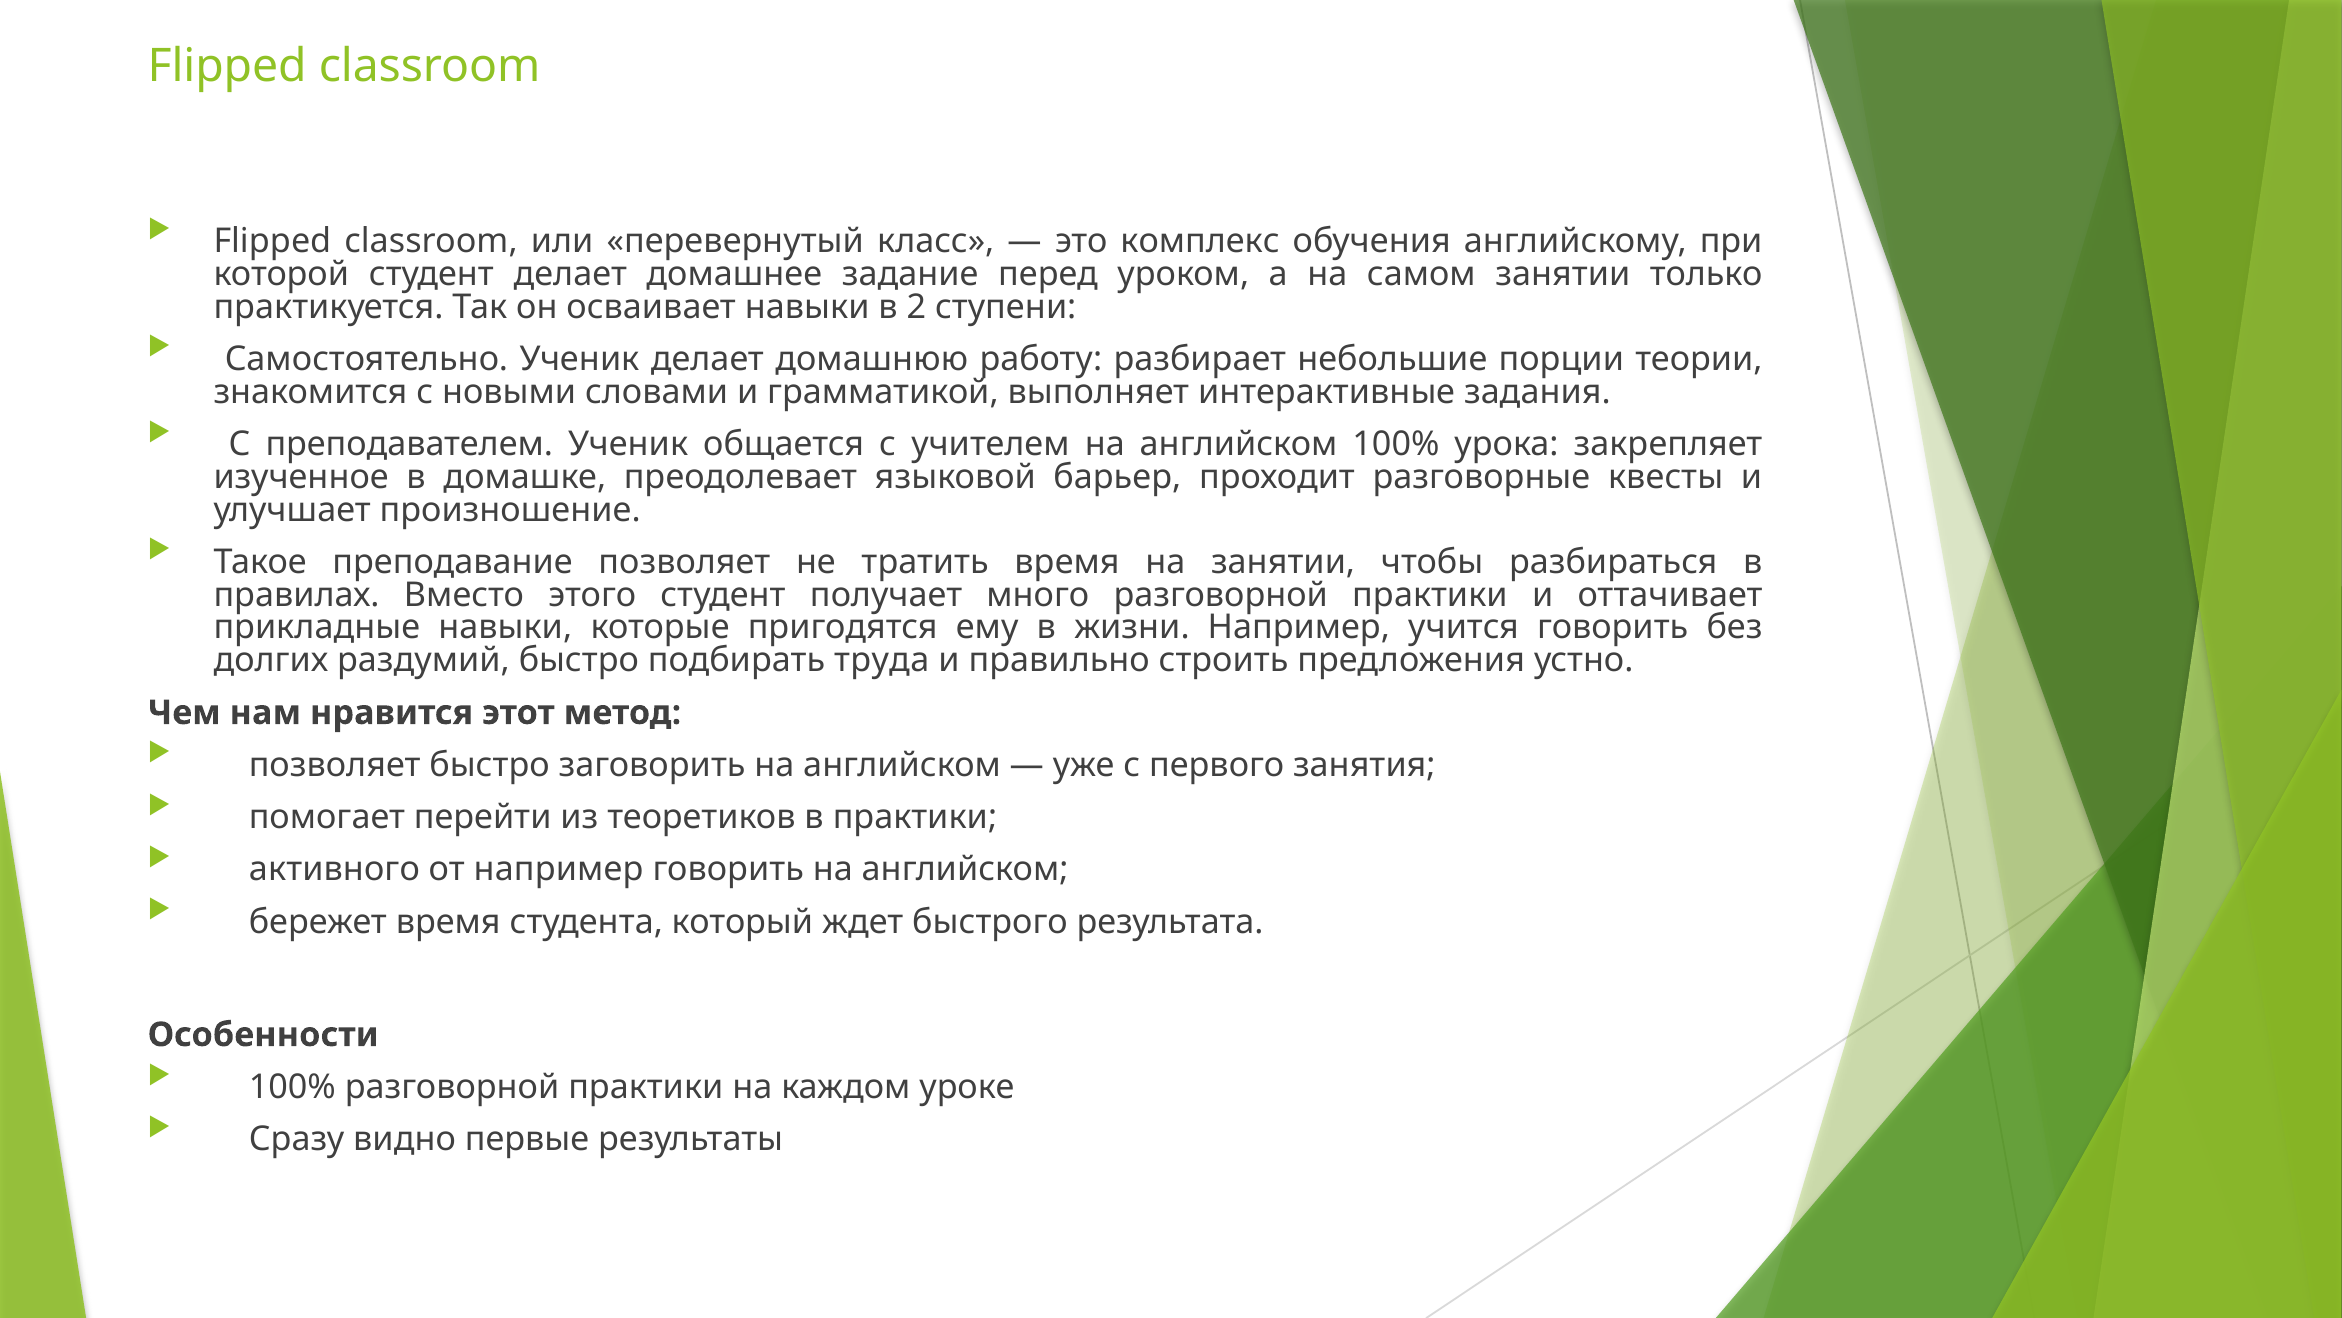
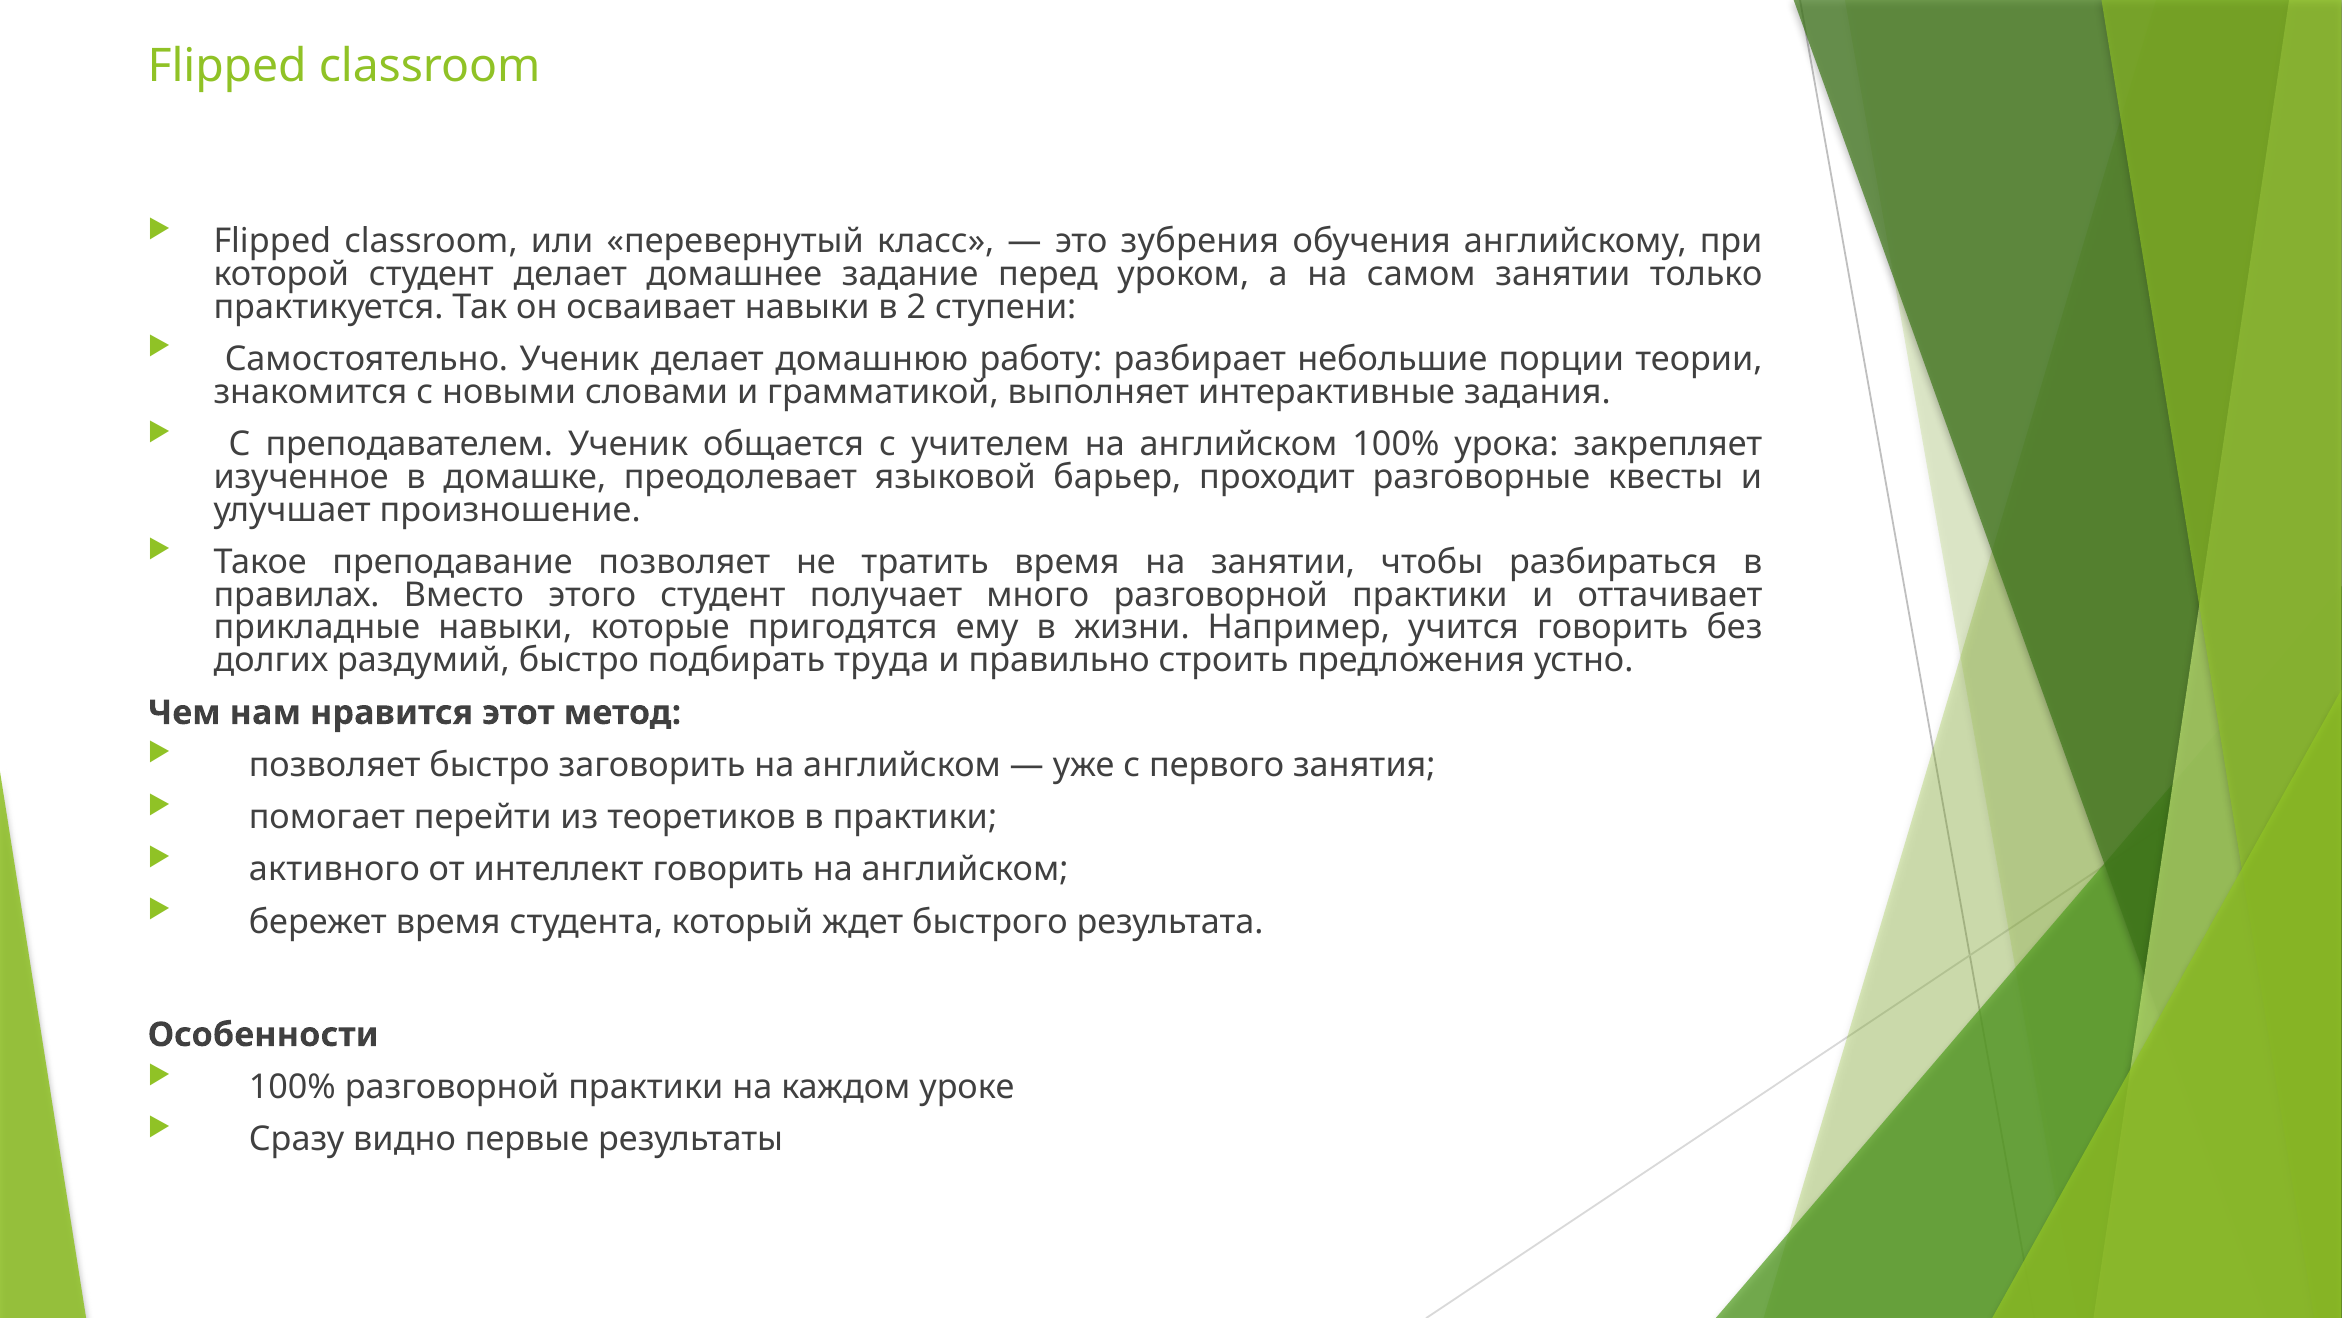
комплекс: комплекс -> зубрения
от например: например -> интеллект
